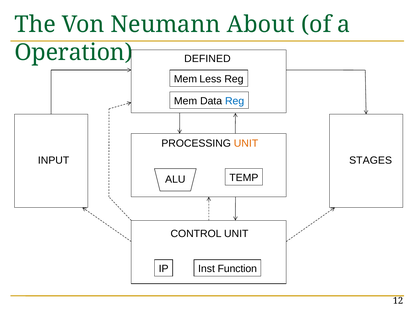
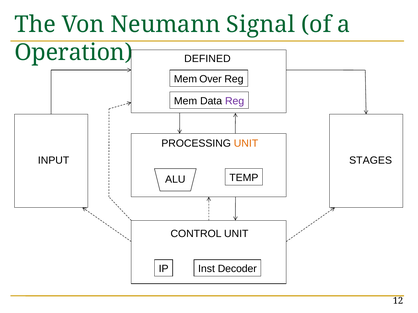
About: About -> Signal
Less: Less -> Over
Reg at (235, 101) colour: blue -> purple
Function: Function -> Decoder
